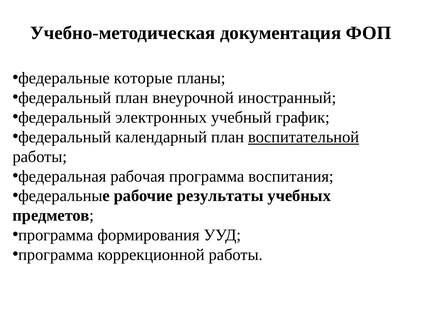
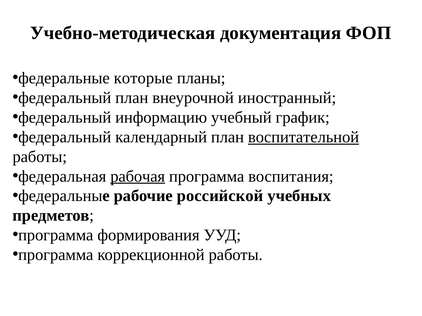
электронных: электронных -> информацию
рабочая underline: none -> present
результаты: результаты -> российской
